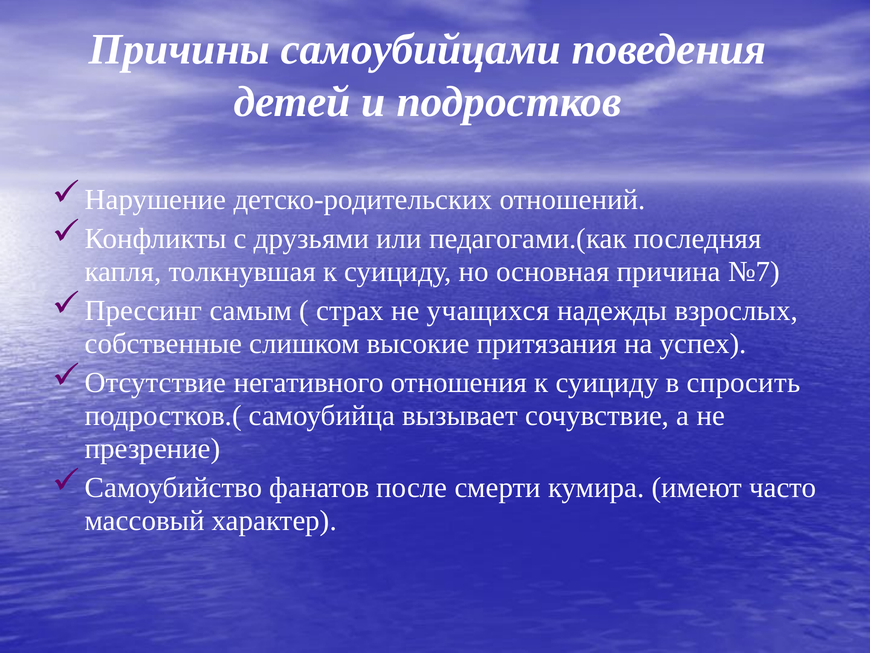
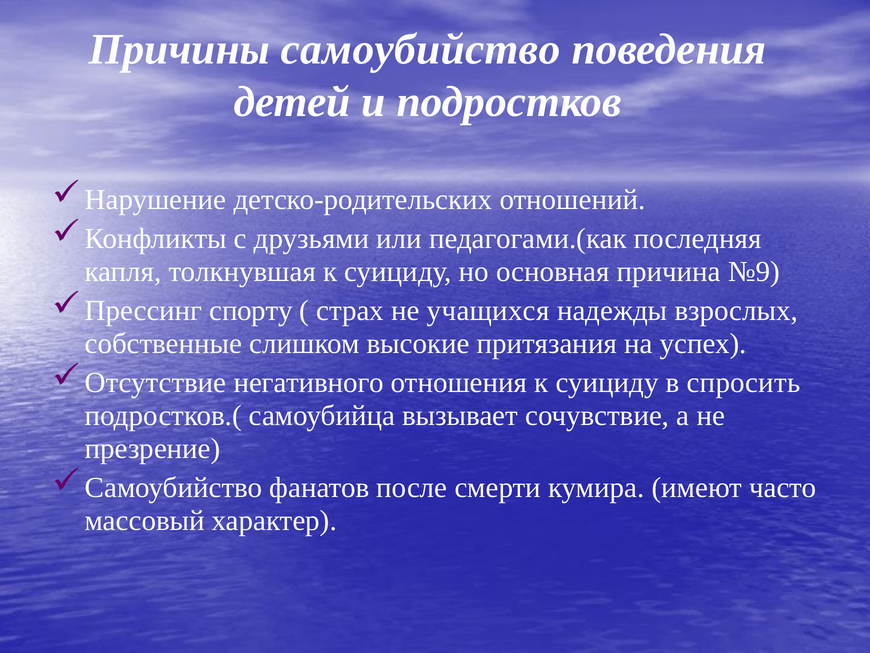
Причины самоубийцами: самоубийцами -> самоубийство
№7: №7 -> №9
самым: самым -> спорту
